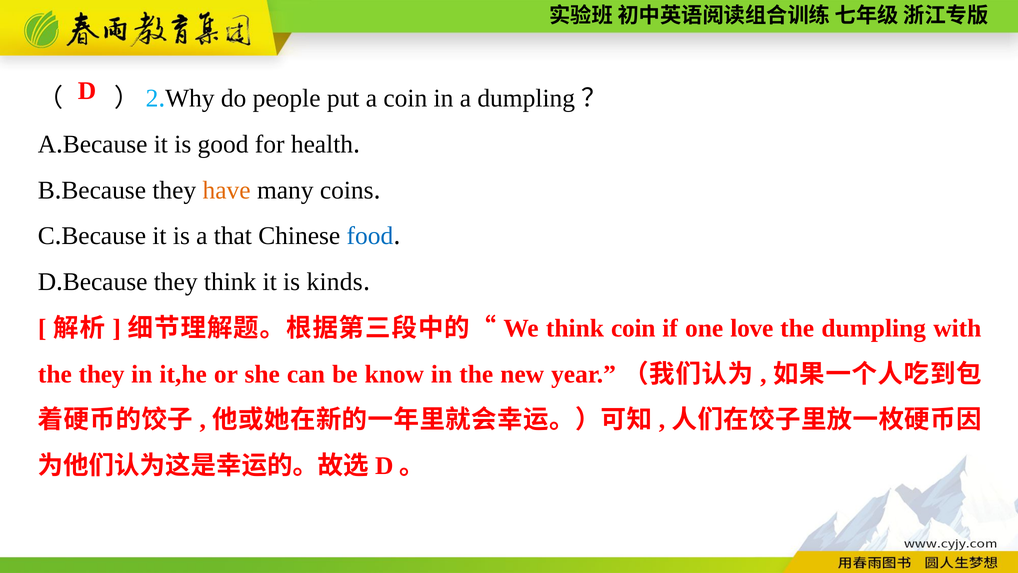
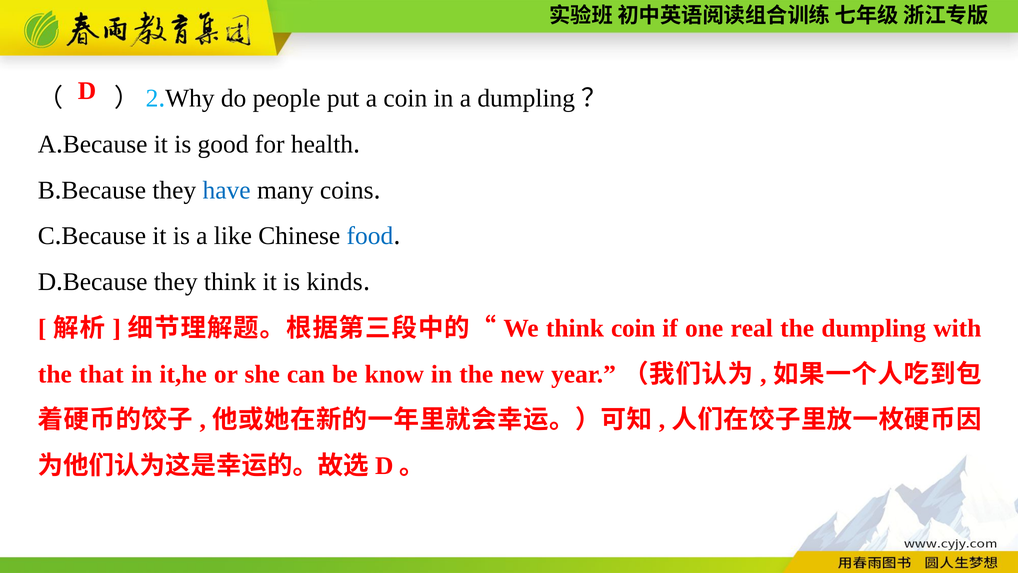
have colour: orange -> blue
that: that -> like
love: love -> real
the they: they -> that
